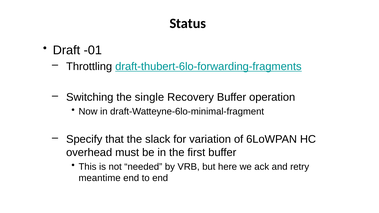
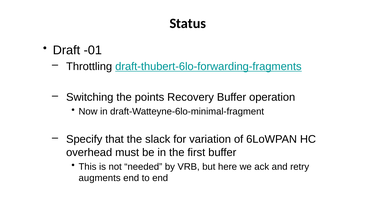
single: single -> points
meantime: meantime -> augments
